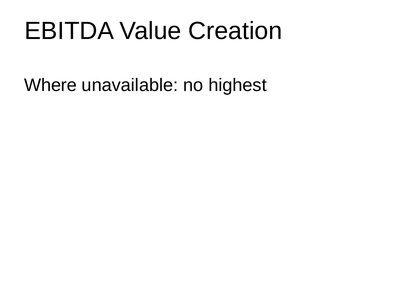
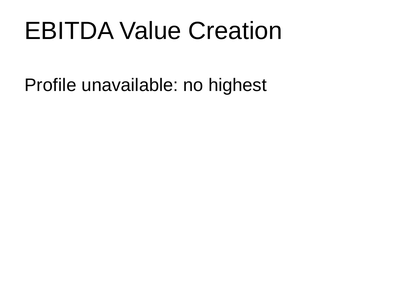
Where: Where -> Profile
